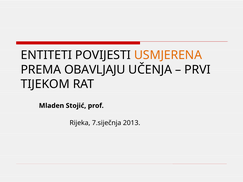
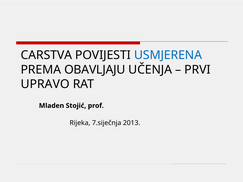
ENTITETI: ENTITETI -> CARSTVA
USMJERENA colour: orange -> blue
TIJEKOM: TIJEKOM -> UPRAVO
